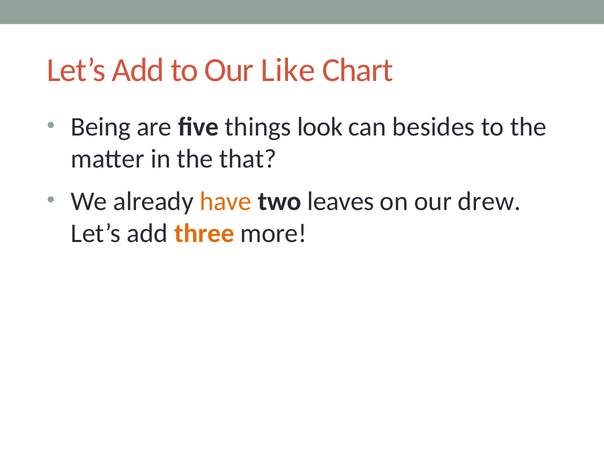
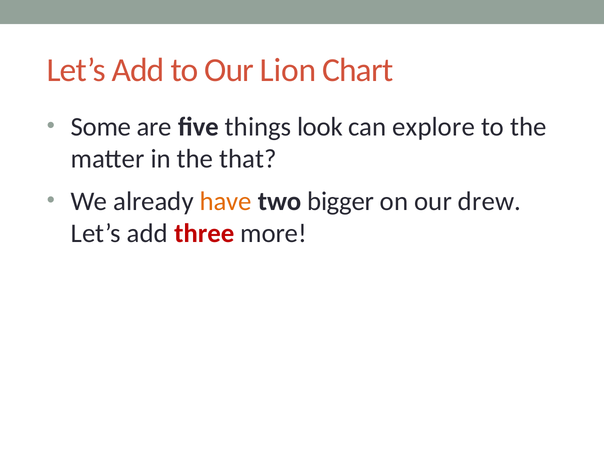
Like: Like -> Lion
Being: Being -> Some
besides: besides -> explore
leaves: leaves -> bigger
three colour: orange -> red
